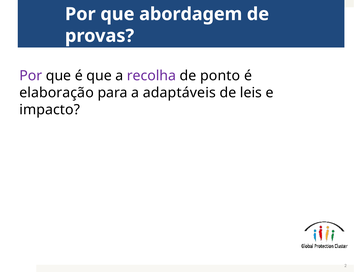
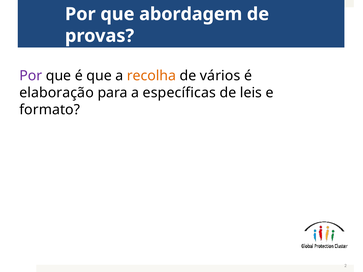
recolha colour: purple -> orange
ponto: ponto -> vários
adaptáveis: adaptáveis -> específicas
impacto: impacto -> formato
